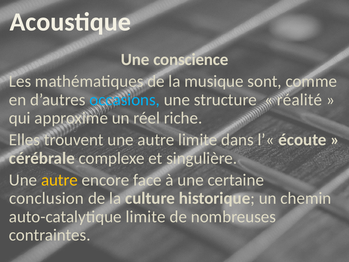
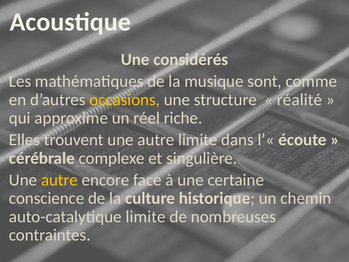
conscience: conscience -> considérés
occasions colour: light blue -> yellow
conclusion: conclusion -> conscience
